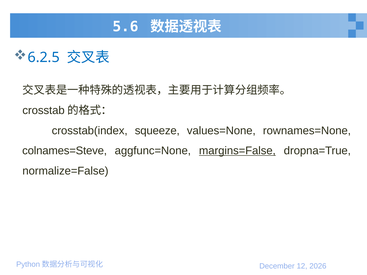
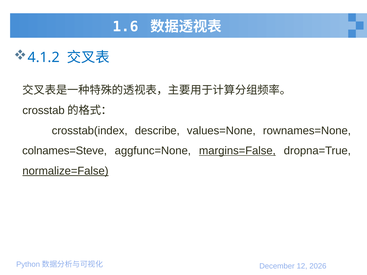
5.6: 5.6 -> 1.6
6.2.5: 6.2.5 -> 4.1.2
squeeze: squeeze -> describe
normalize=False underline: none -> present
